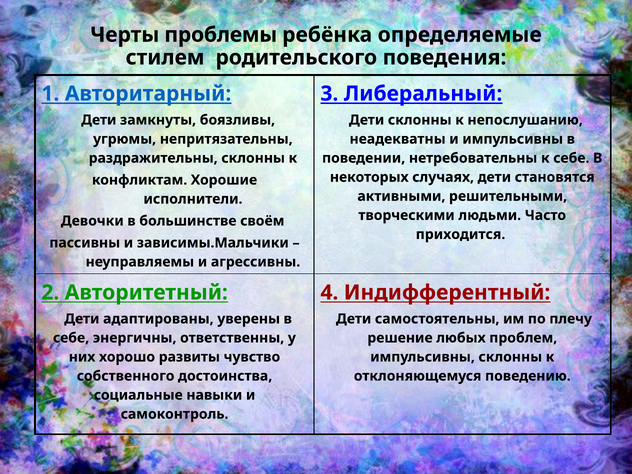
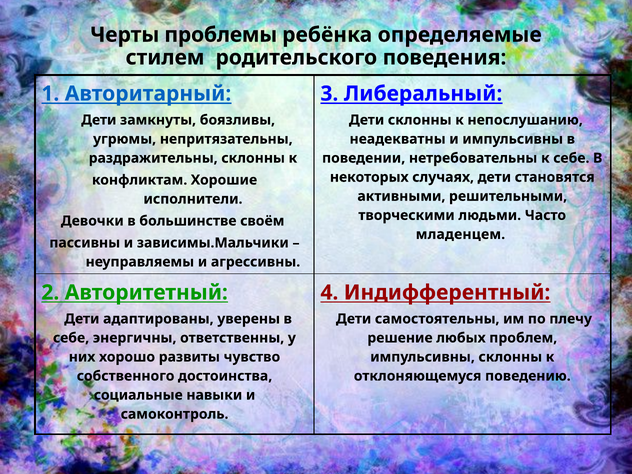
приходится: приходится -> младенцем
